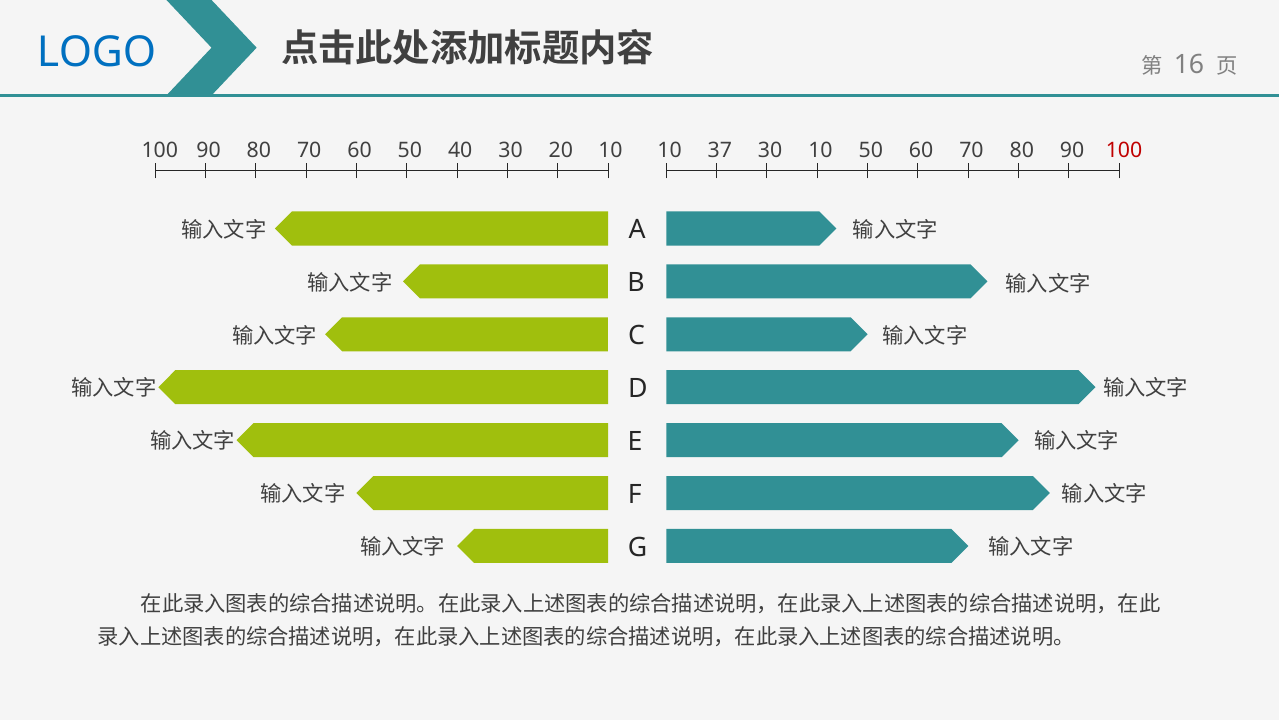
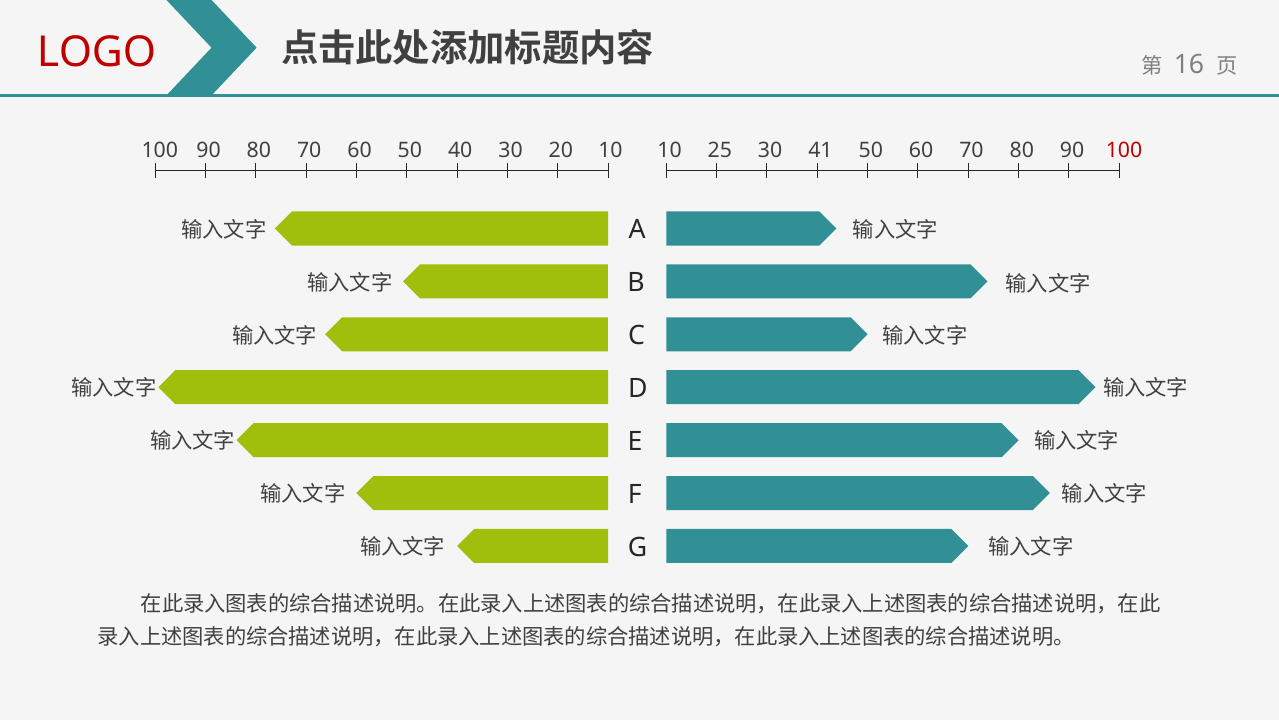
LOGO colour: blue -> red
37: 37 -> 25
30 10: 10 -> 41
